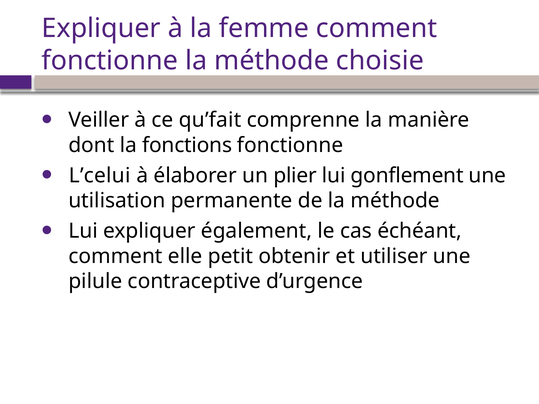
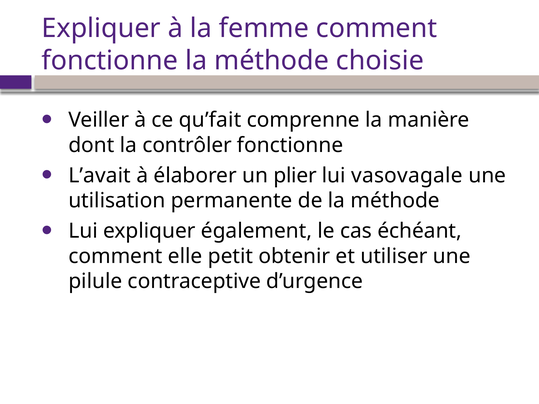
fonctions: fonctions -> contrôler
L’celui: L’celui -> L’avait
gonflement: gonflement -> vasovagale
